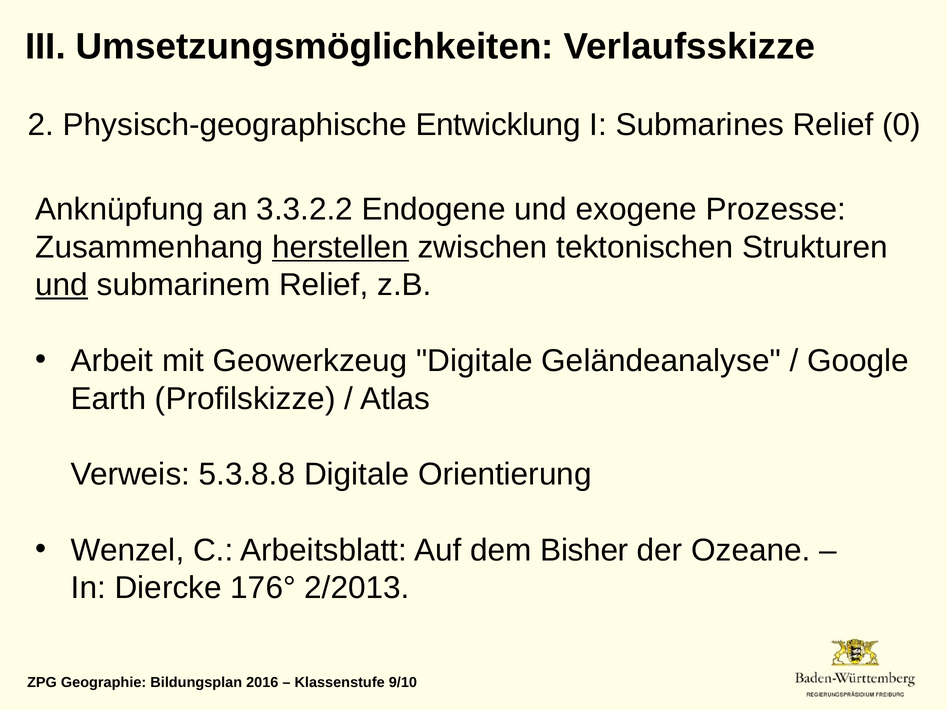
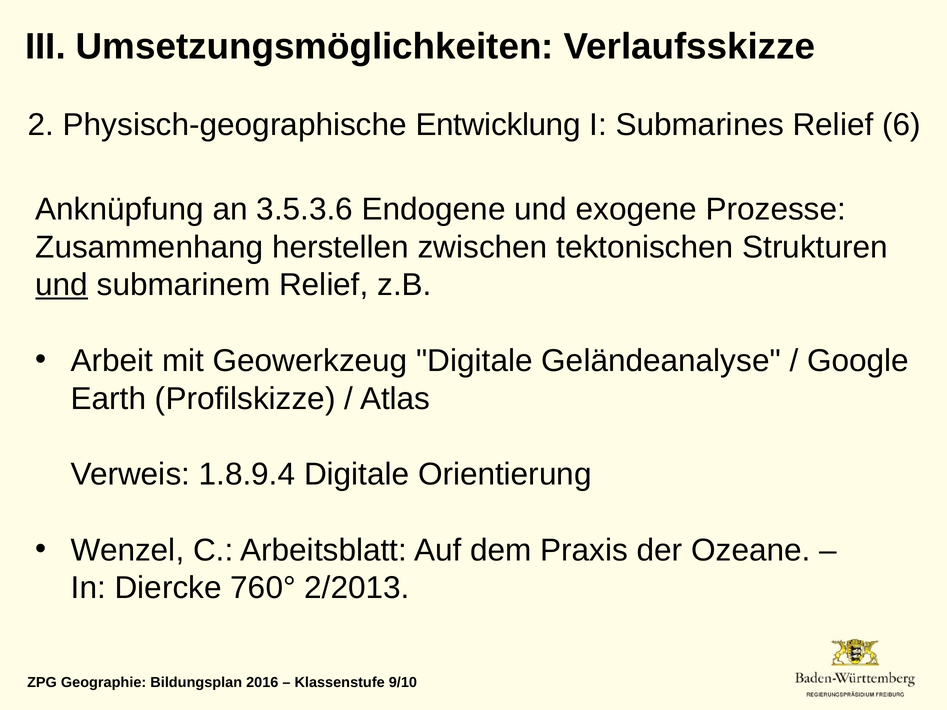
0: 0 -> 6
3.3.2.2: 3.3.2.2 -> 3.5.3.6
herstellen underline: present -> none
5.3.8.8: 5.3.8.8 -> 1.8.9.4
Bisher: Bisher -> Praxis
176°: 176° -> 760°
